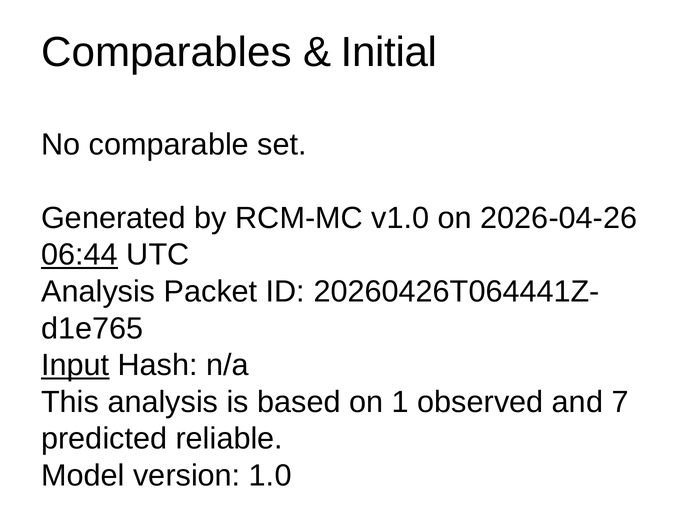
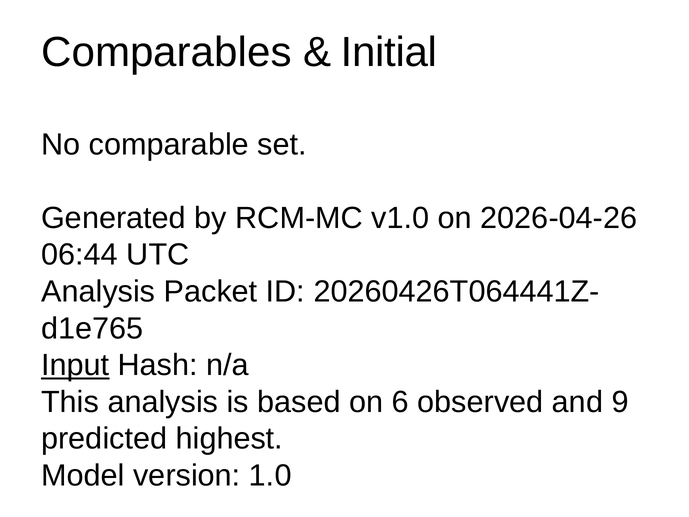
06:44 underline: present -> none
1: 1 -> 6
7: 7 -> 9
reliable: reliable -> highest
